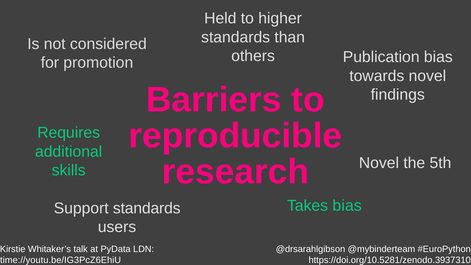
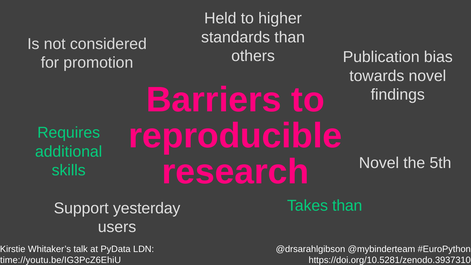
Takes bias: bias -> than
Support standards: standards -> yesterday
